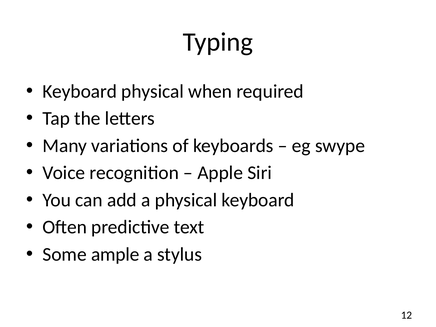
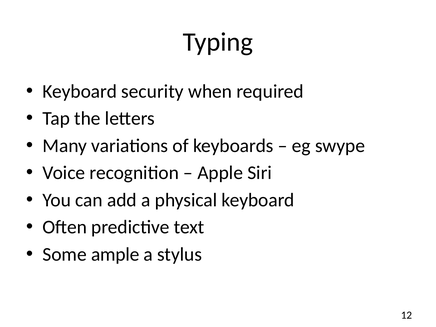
Keyboard physical: physical -> security
